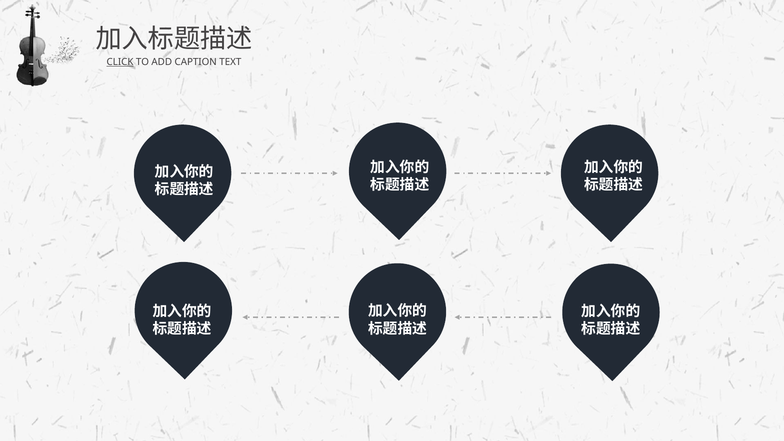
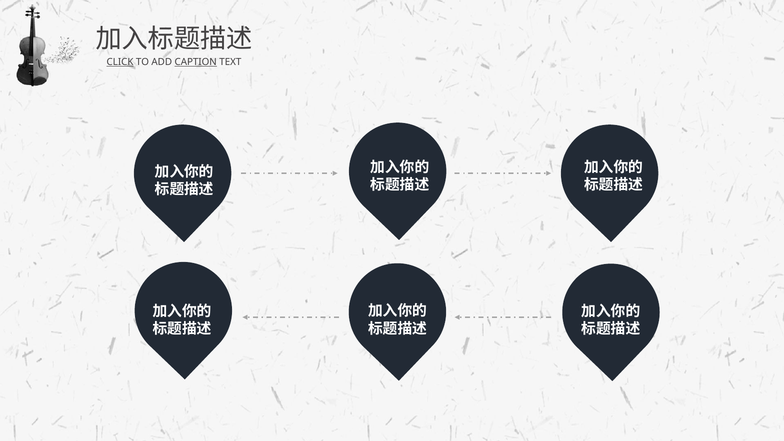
CAPTION underline: none -> present
